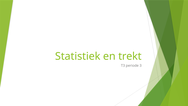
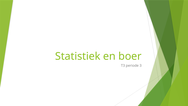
trekt: trekt -> boer
